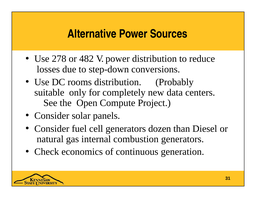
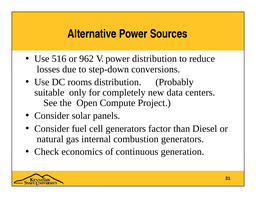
278: 278 -> 516
482: 482 -> 962
dozen: dozen -> factor
